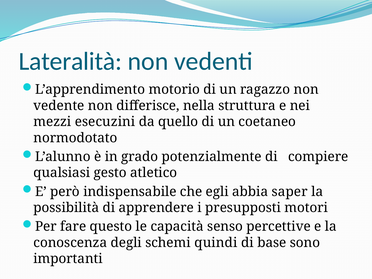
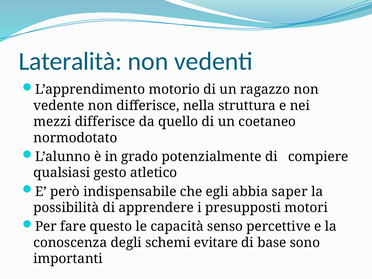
mezzi esecuzini: esecuzini -> differisce
quindi: quindi -> evitare
